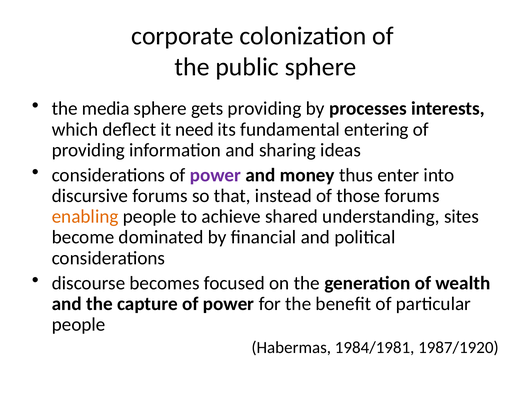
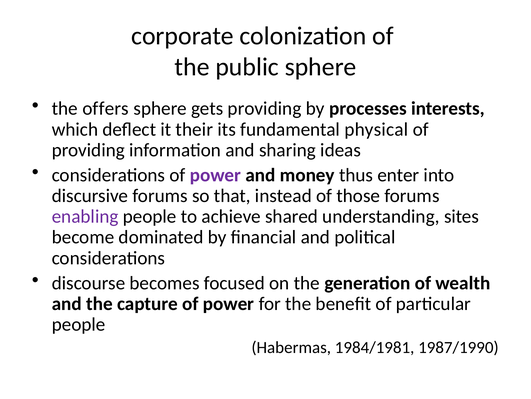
media: media -> offers
need: need -> their
entering: entering -> physical
enabling colour: orange -> purple
1987/1920: 1987/1920 -> 1987/1990
